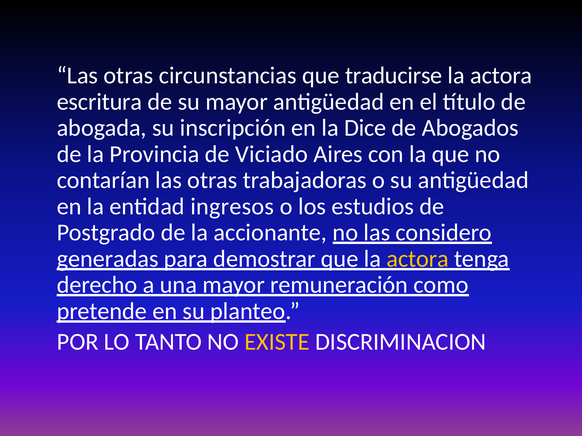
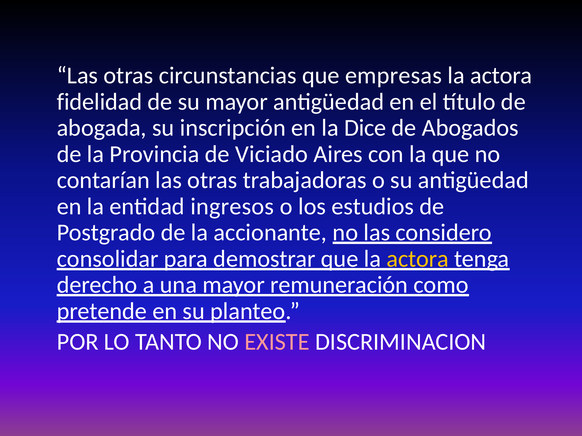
traducirse: traducirse -> empresas
escritura: escritura -> fidelidad
generadas: generadas -> consolidar
EXISTE colour: yellow -> pink
